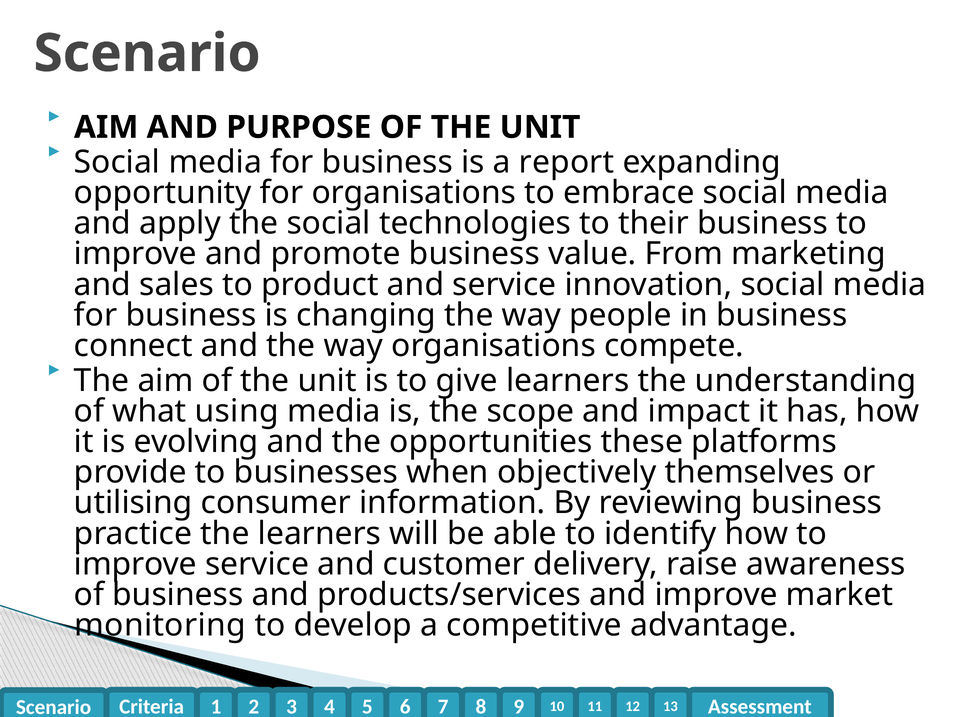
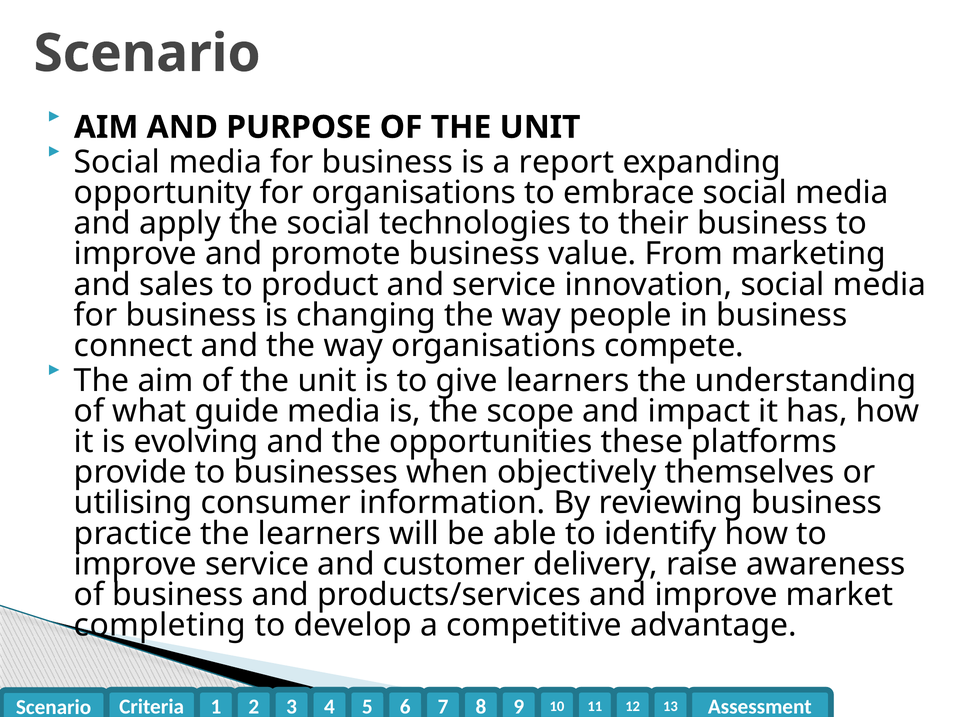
using: using -> guide
monitoring: monitoring -> completing
